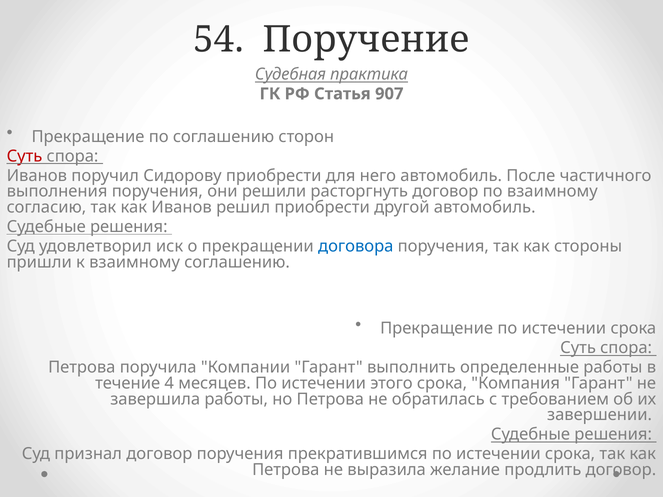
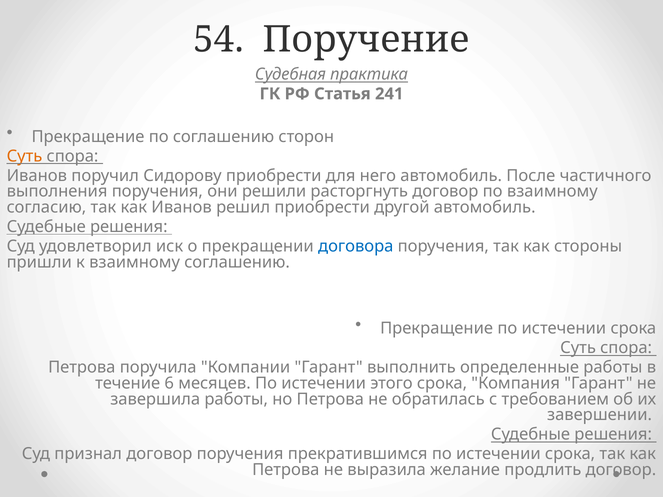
907: 907 -> 241
Суть at (25, 156) colour: red -> orange
4: 4 -> 6
